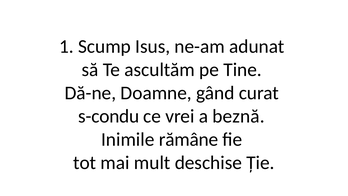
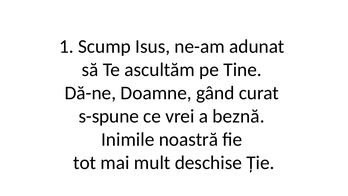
s-condu: s-condu -> s-spune
rămâne: rămâne -> noastră
